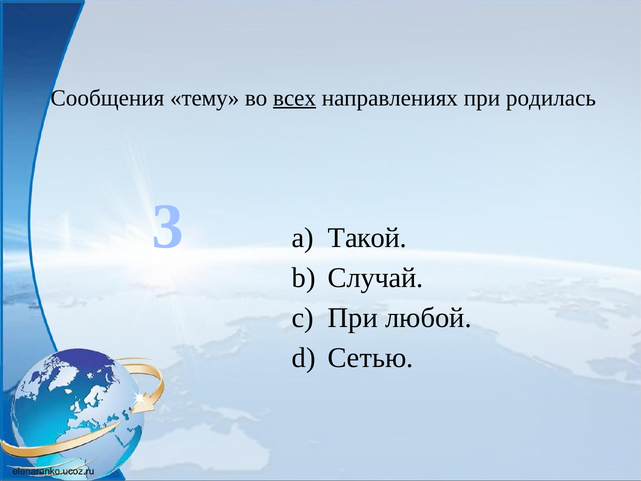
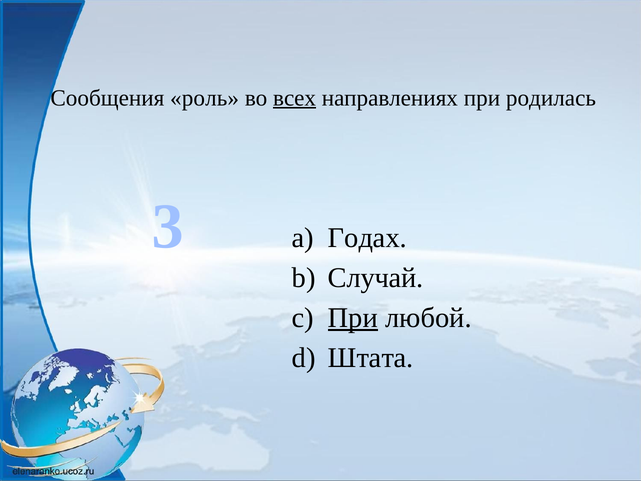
тему: тему -> роль
Такой: Такой -> Годах
При at (353, 318) underline: none -> present
Сетью: Сетью -> Штата
